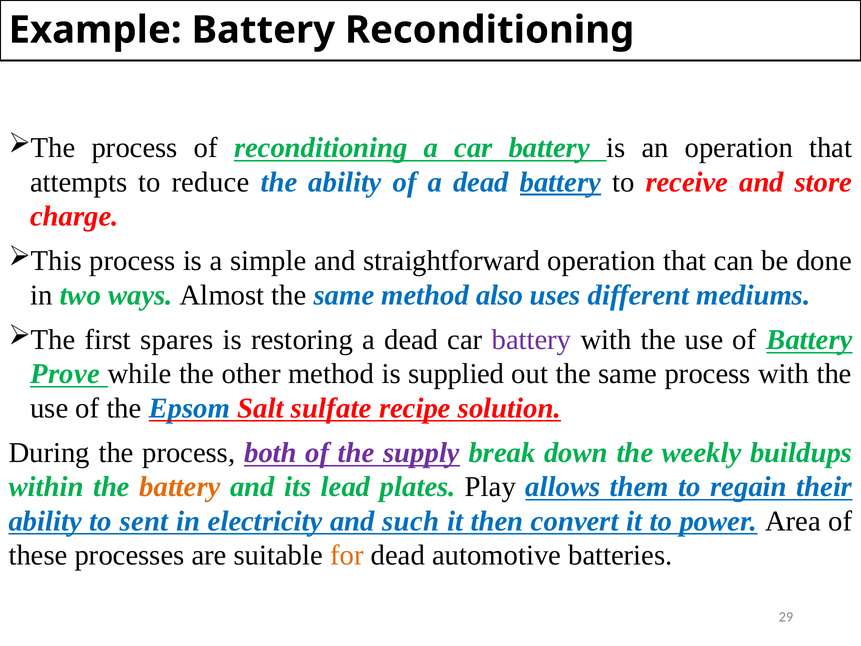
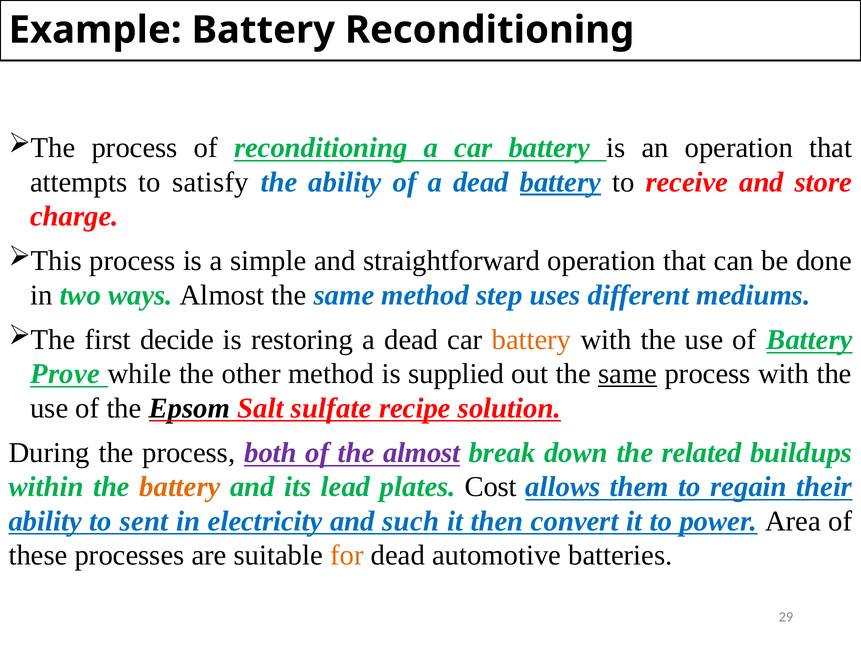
reduce: reduce -> satisfy
also: also -> step
spares: spares -> decide
battery at (532, 340) colour: purple -> orange
same at (628, 374) underline: none -> present
Epsom colour: blue -> black
the supply: supply -> almost
weekly: weekly -> related
Play: Play -> Cost
